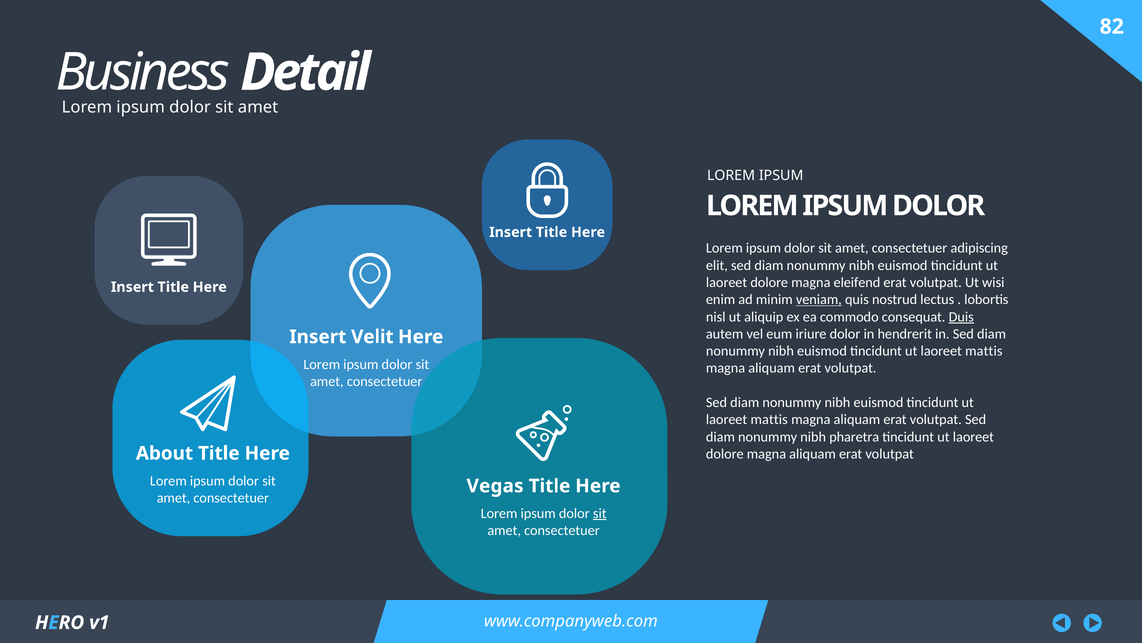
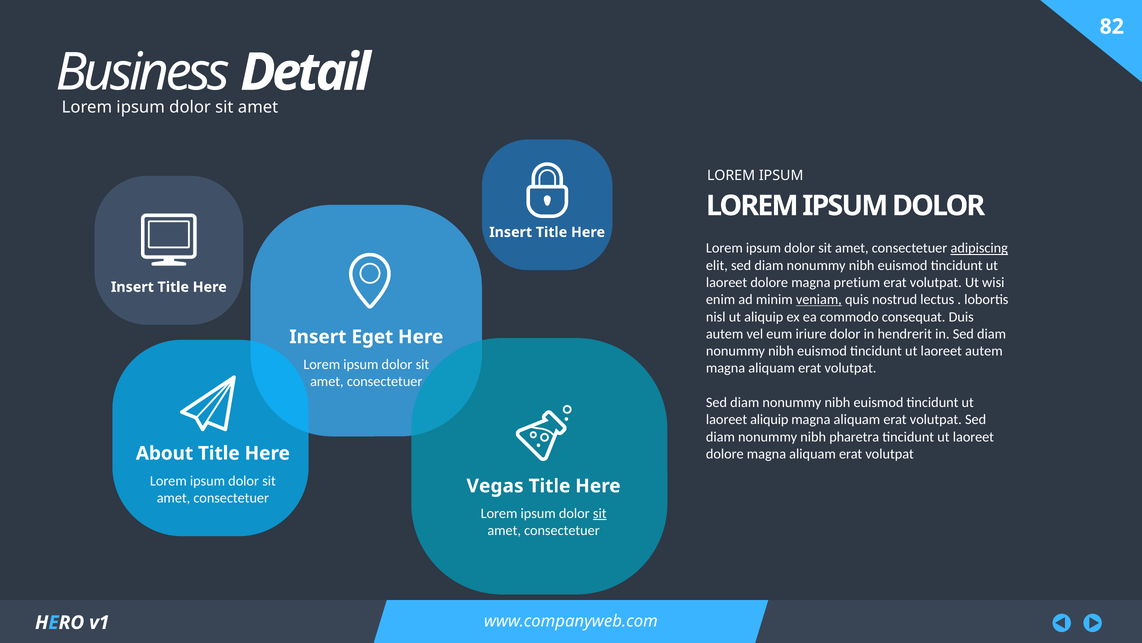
adipiscing underline: none -> present
eleifend: eleifend -> pretium
Duis underline: present -> none
Velit: Velit -> Eget
mattis at (984, 351): mattis -> autem
mattis at (769, 419): mattis -> aliquip
